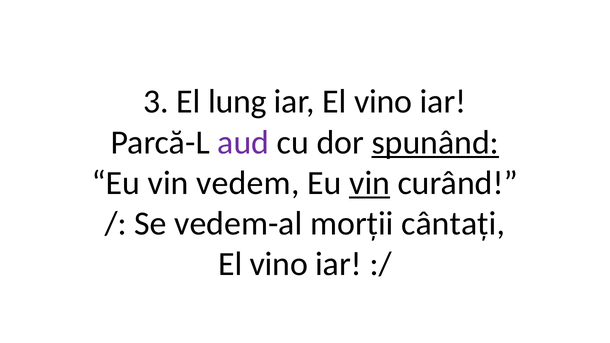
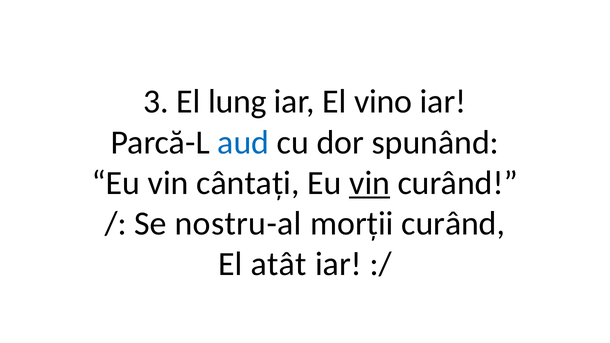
aud colour: purple -> blue
spunând underline: present -> none
vedem: vedem -> cântați
vedem-al: vedem-al -> nostru-al
morții cântați: cântați -> curând
vino at (279, 264): vino -> atât
